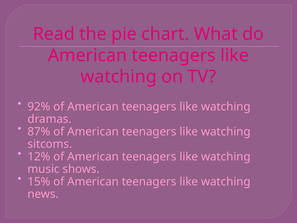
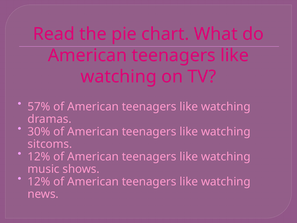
92%: 92% -> 57%
87%: 87% -> 30%
15% at (39, 181): 15% -> 12%
